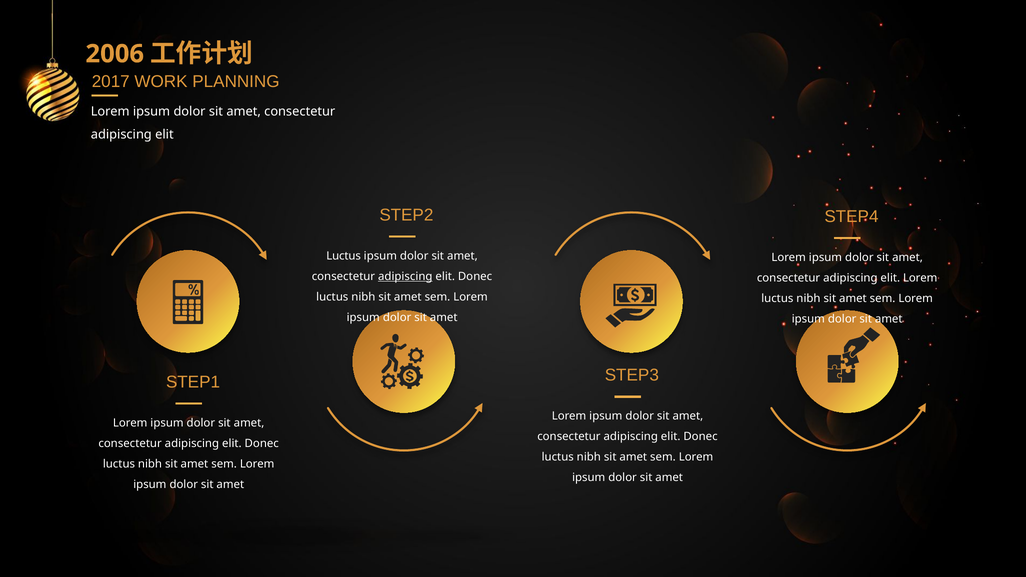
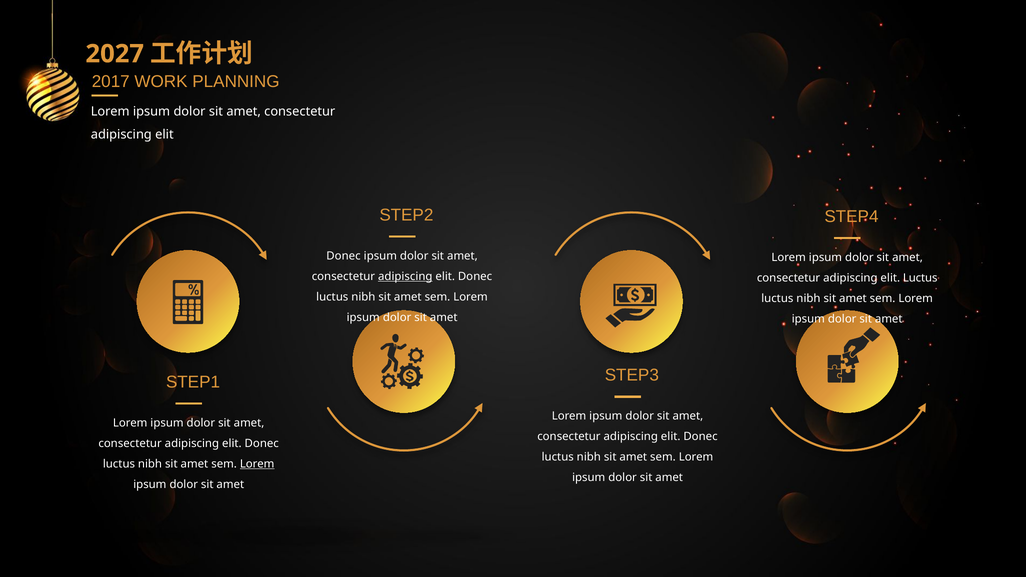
2006: 2006 -> 2027
Luctus at (344, 256): Luctus -> Donec
elit Lorem: Lorem -> Luctus
Lorem at (257, 464) underline: none -> present
